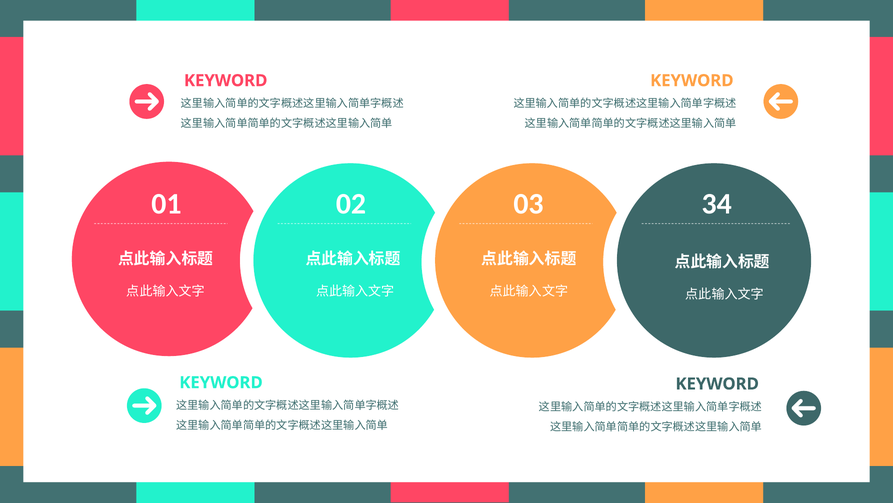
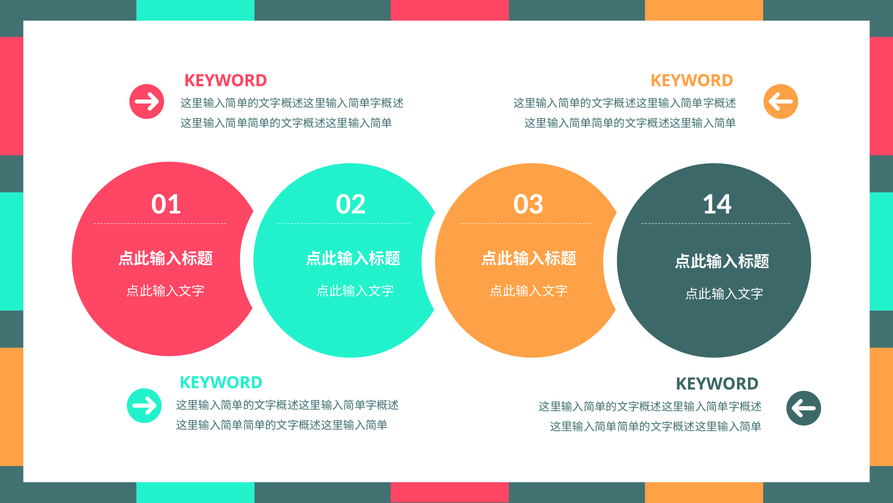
34: 34 -> 14
